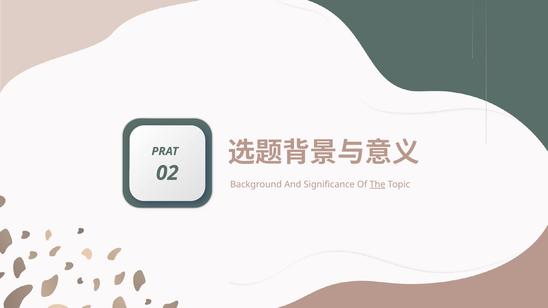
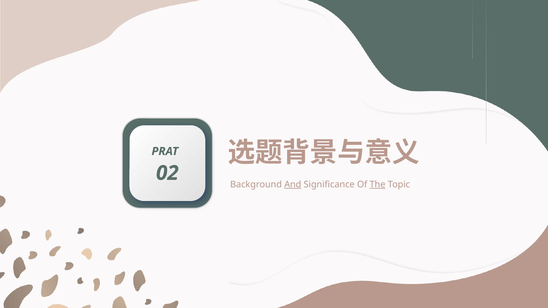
And underline: none -> present
